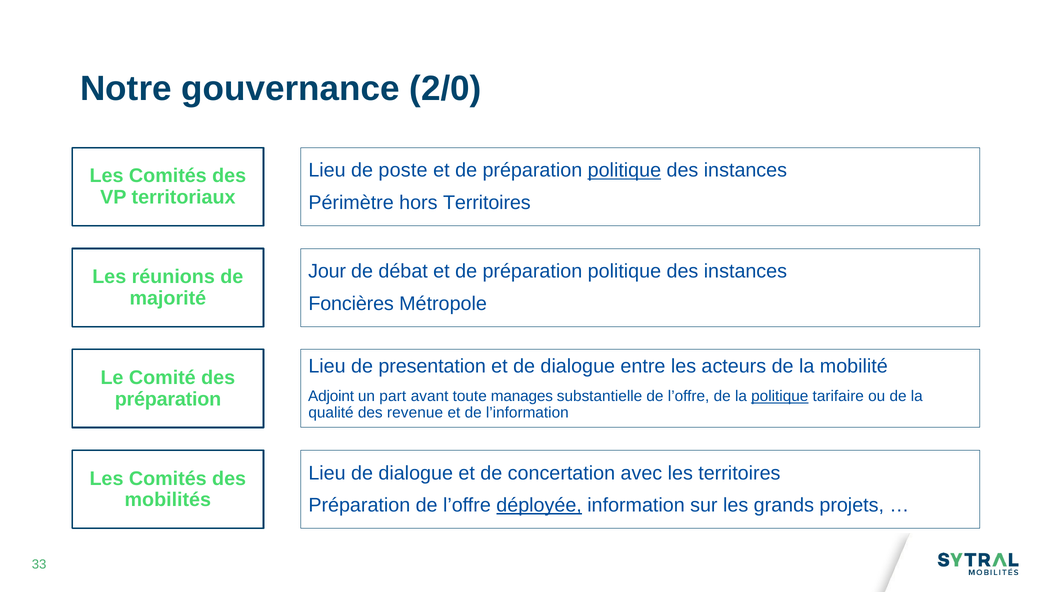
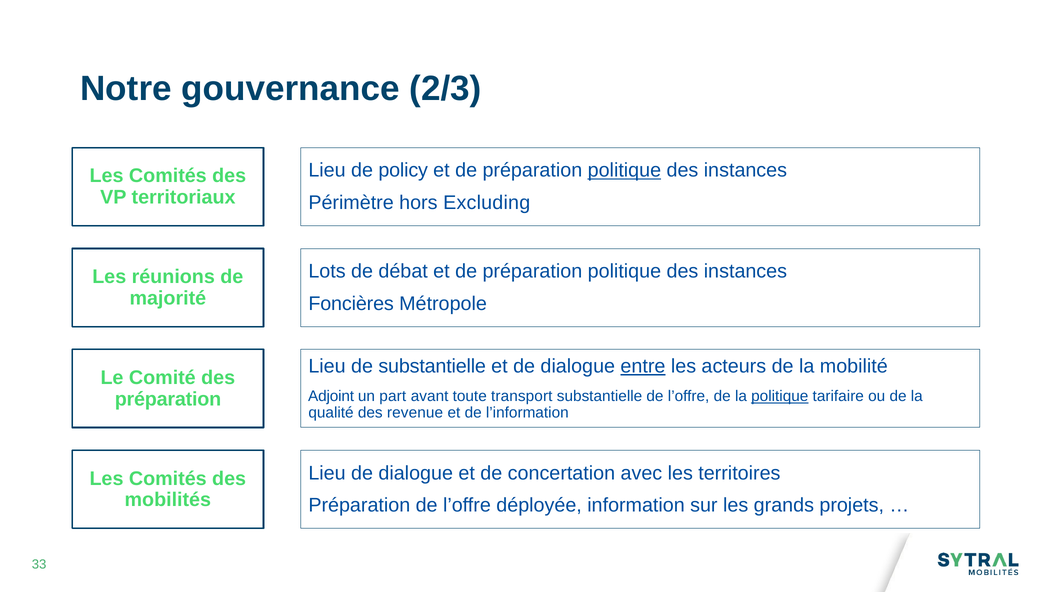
2/0: 2/0 -> 2/3
poste: poste -> policy
hors Territoires: Territoires -> Excluding
Jour: Jour -> Lots
de presentation: presentation -> substantielle
entre underline: none -> present
manages: manages -> transport
déployée underline: present -> none
